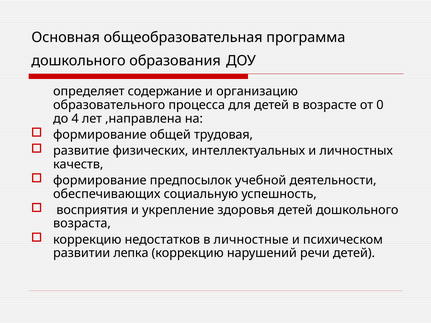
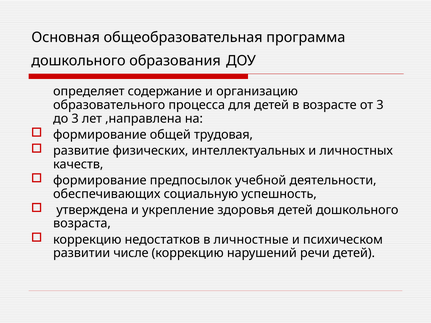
от 0: 0 -> 3
до 4: 4 -> 3
восприятия: восприятия -> утверждена
лепка: лепка -> числе
